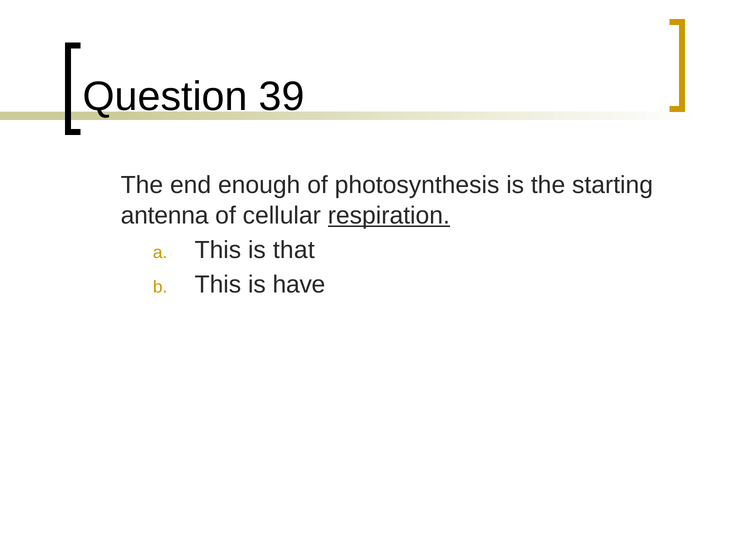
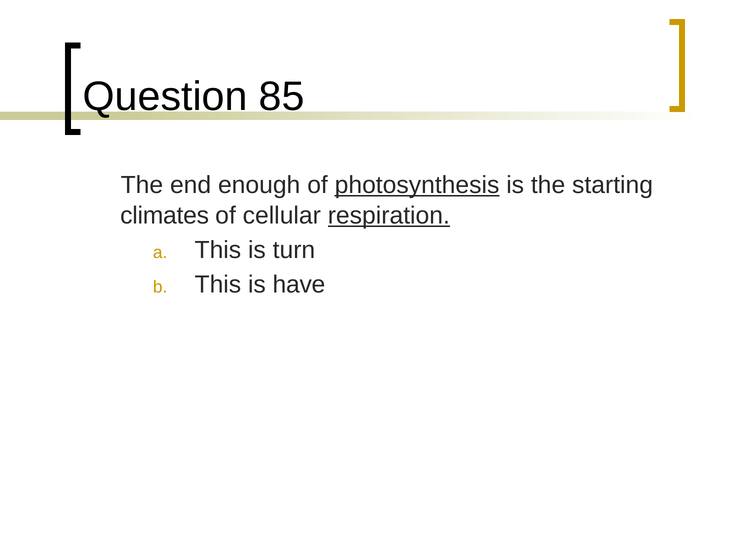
39: 39 -> 85
photosynthesis underline: none -> present
antenna: antenna -> climates
that: that -> turn
